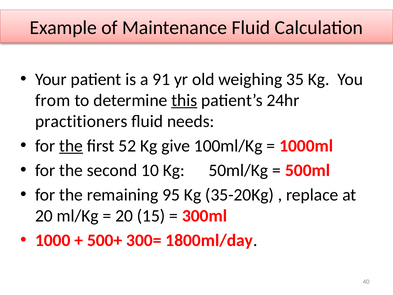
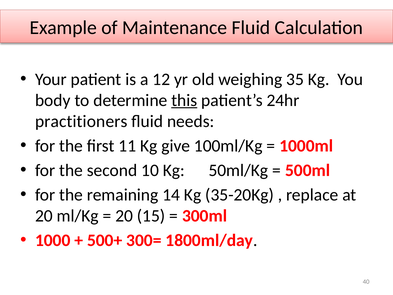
91: 91 -> 12
from: from -> body
the at (71, 146) underline: present -> none
52: 52 -> 11
95: 95 -> 14
